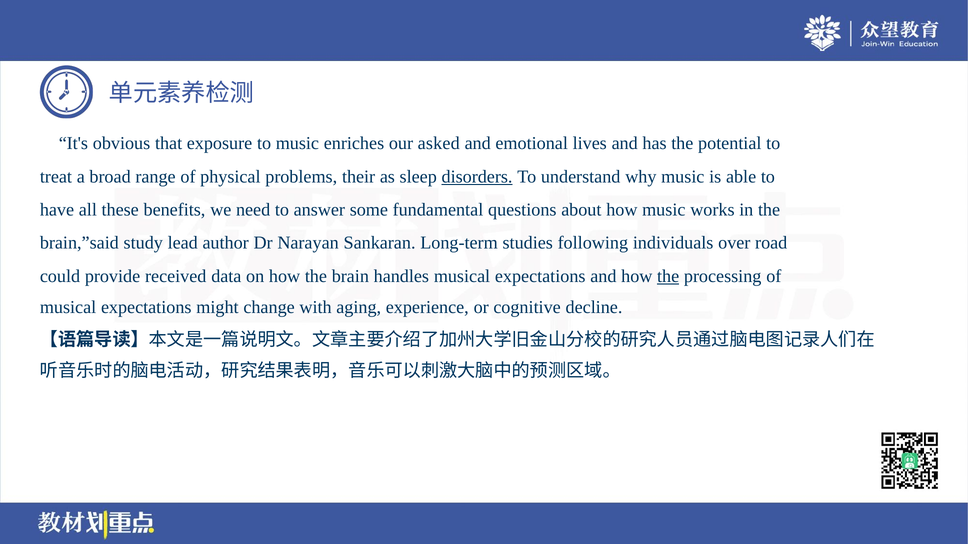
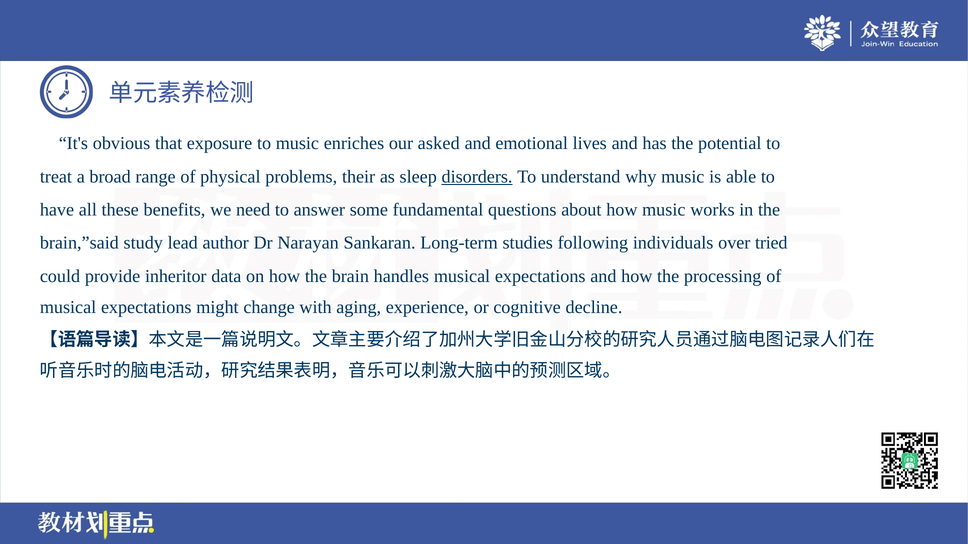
road: road -> tried
received: received -> inheritor
the at (668, 276) underline: present -> none
